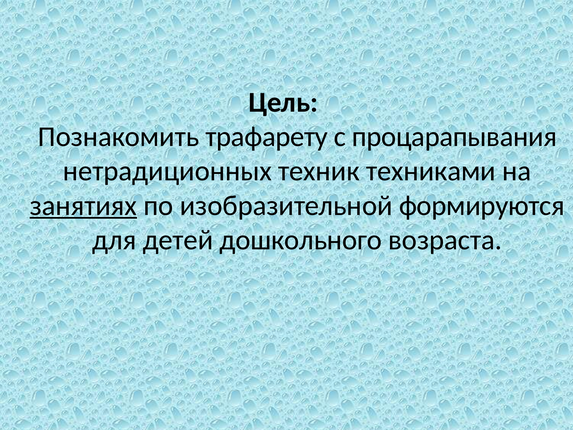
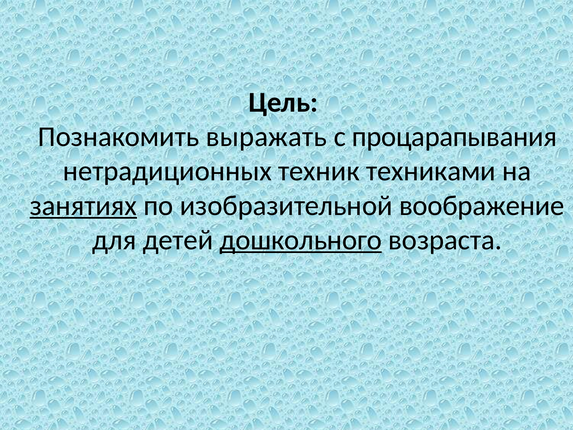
трафарету: трафарету -> выражать
формируются: формируются -> воображение
дошкольного underline: none -> present
